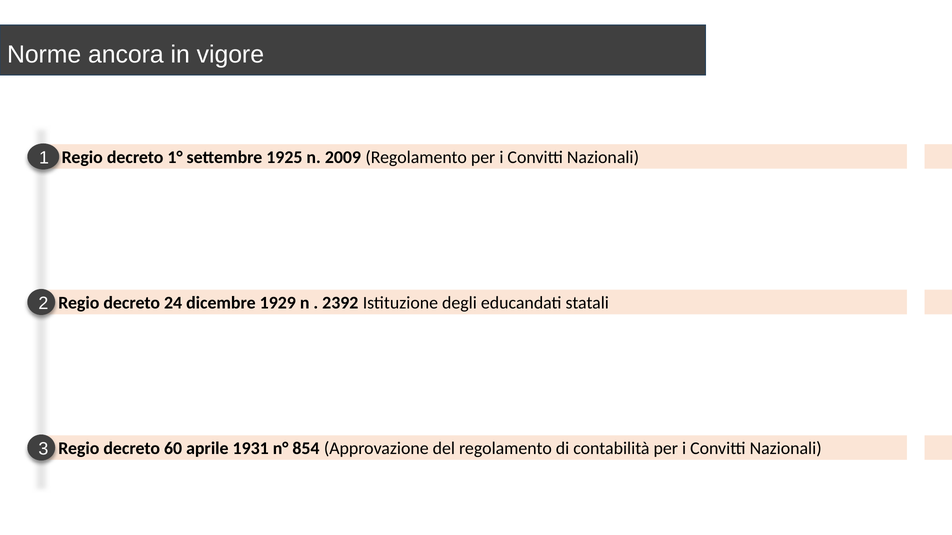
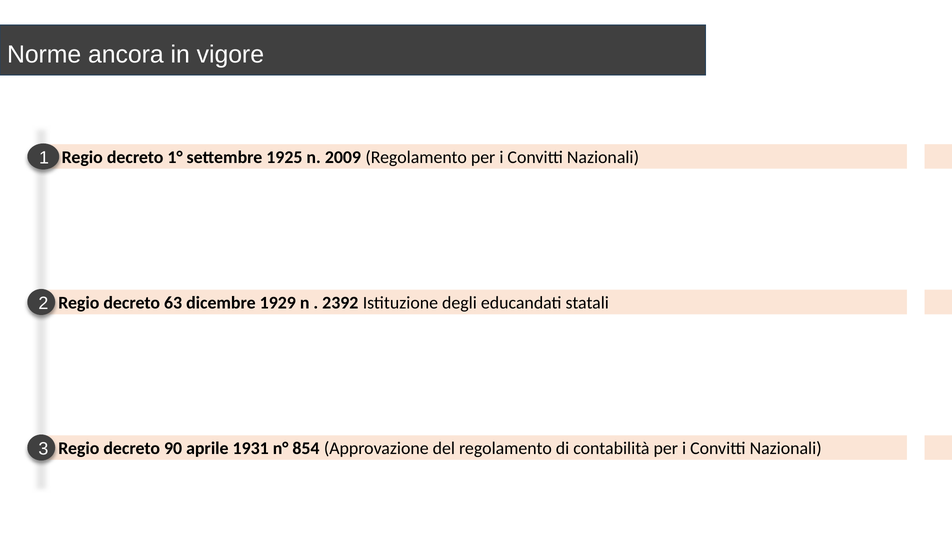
24: 24 -> 63
60: 60 -> 90
